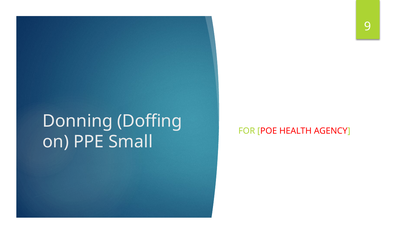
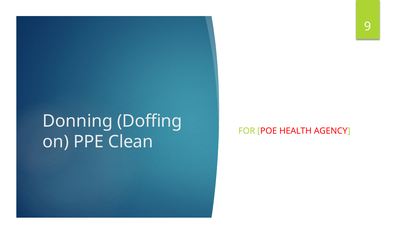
Small: Small -> Clean
